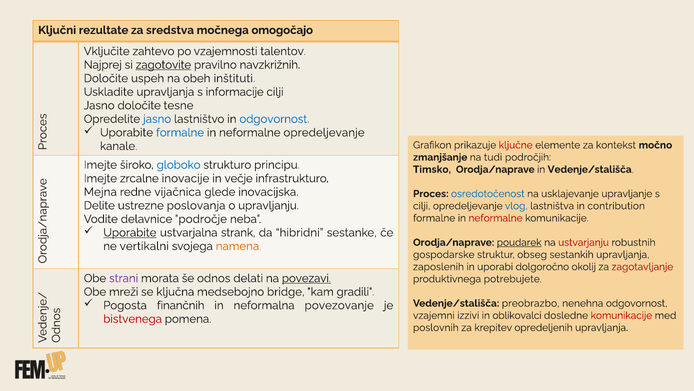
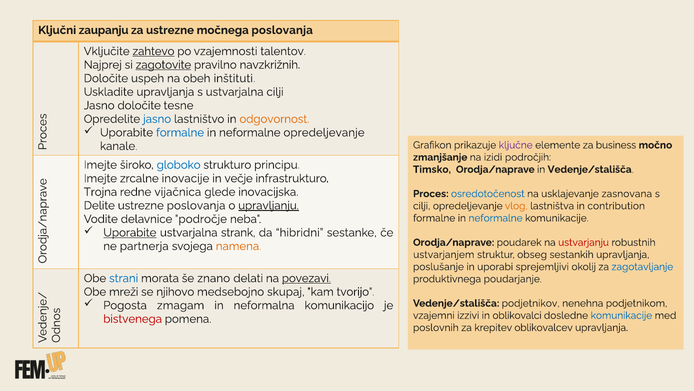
rezultate: rezultate -> zaupanju
za sredstva: sredstva -> ustrezne
močnega omogočajo: omogočajo -> poslovanja
zahtevo underline: none -> present
s informacije: informacije -> ustvarjalna
odgovornost at (274, 119) colour: blue -> orange
ključne colour: red -> purple
kontekst: kontekst -> business
tudi: tudi -> izidi
Mejna: Mejna -> Trojna
upravljanje: upravljanje -> zasnovana
upravljanju underline: none -> present
vlog colour: blue -> orange
neformalne at (496, 218) colour: red -> blue
poudarek underline: present -> none
vertikalni: vertikalni -> partnerja
gospodarske: gospodarske -> ustvarjanjem
zaposlenih: zaposlenih -> poslušanje
dolgoročno: dolgoročno -> sprejemljivi
zagotavljanje colour: red -> blue
strani colour: purple -> blue
odnos: odnos -> znano
potrebujete: potrebujete -> poudarjanje
ključna: ključna -> njihovo
bridge: bridge -> skupaj
gradili: gradili -> tvorijo
preobrazbo: preobrazbo -> podjetnikov
nenehna odgovornost: odgovornost -> podjetnikom
finančnih: finančnih -> zmagam
povezovanje: povezovanje -> komunikacijo
komunikacije at (621, 315) colour: red -> blue
opredeljenih: opredeljenih -> oblikovalcev
